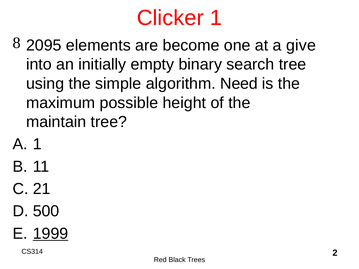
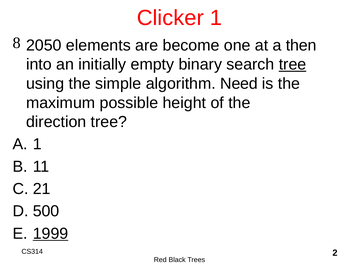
2095: 2095 -> 2050
give: give -> then
tree at (293, 65) underline: none -> present
maintain: maintain -> direction
